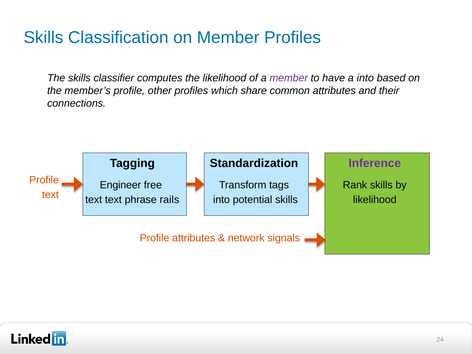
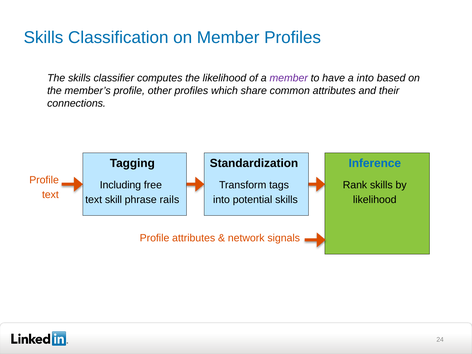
Inference colour: purple -> blue
Engineer: Engineer -> Including
text text: text -> skill
